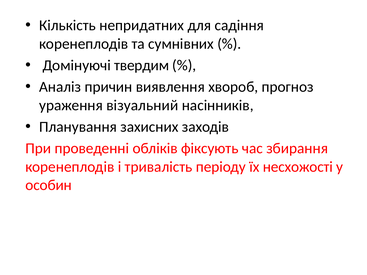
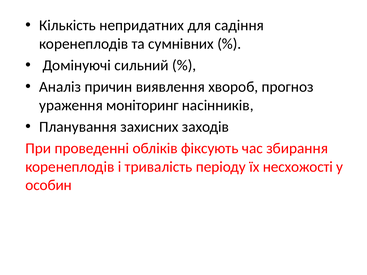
твердим: твердим -> сильний
візуальний: візуальний -> моніторинг
